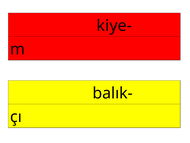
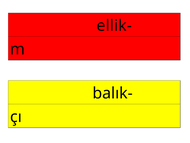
kiye-: kiye- -> ellik-
